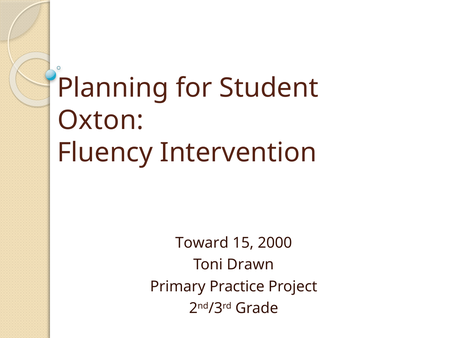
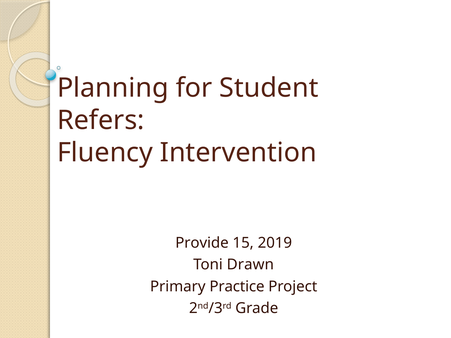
Oxton: Oxton -> Refers
Toward: Toward -> Provide
2000: 2000 -> 2019
